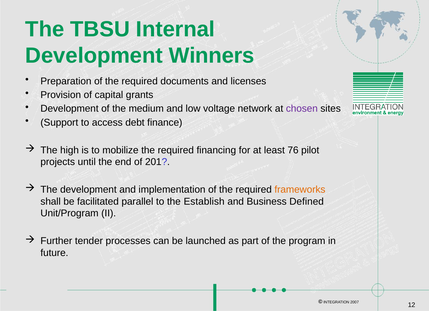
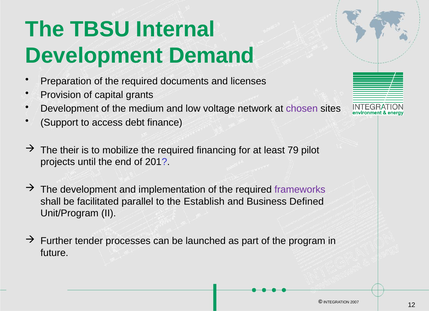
Winners: Winners -> Demand
high: high -> their
76: 76 -> 79
frameworks colour: orange -> purple
